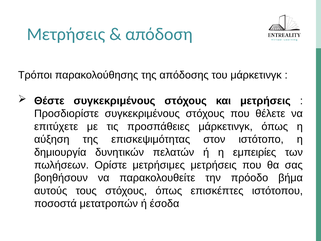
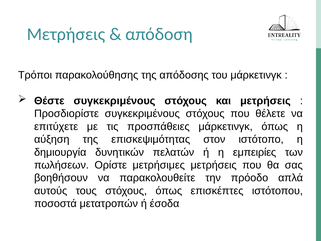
βήμα: βήμα -> απλά
